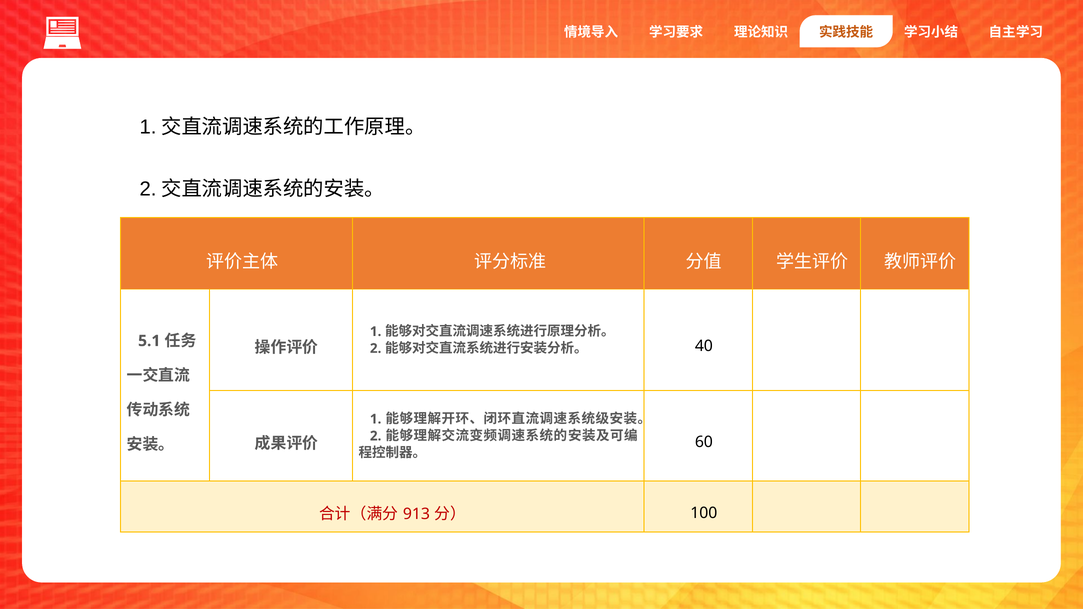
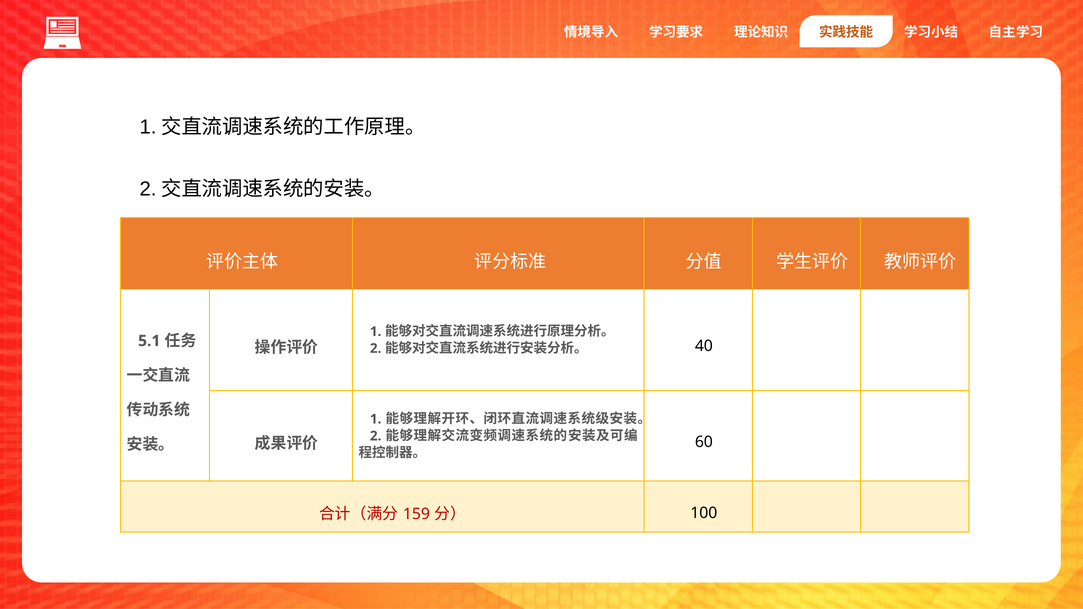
913: 913 -> 159
